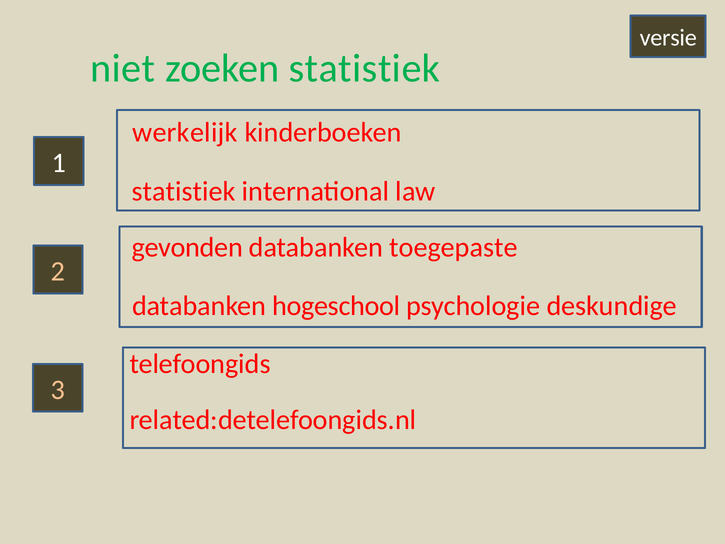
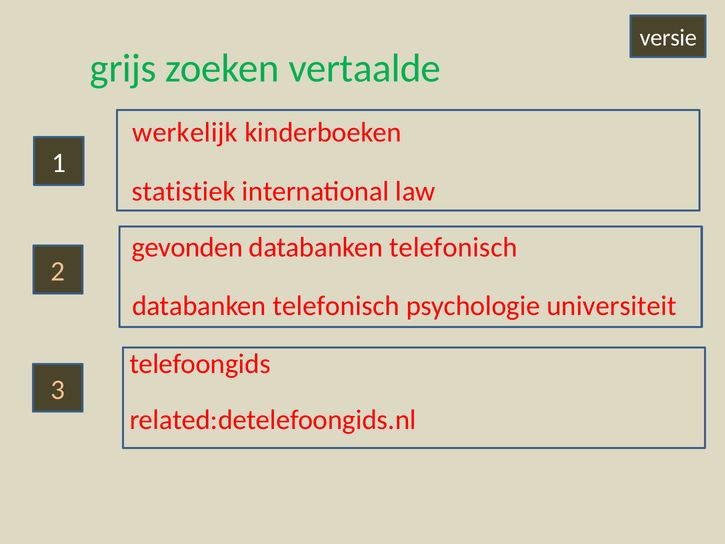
niet: niet -> grijs
zoeken statistiek: statistiek -> vertaalde
toegepaste at (453, 247): toegepaste -> telefonisch
hogeschool at (336, 306): hogeschool -> telefonisch
deskundige: deskundige -> universiteit
